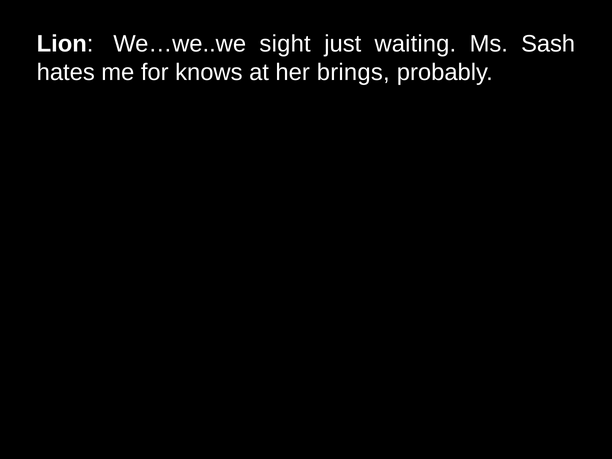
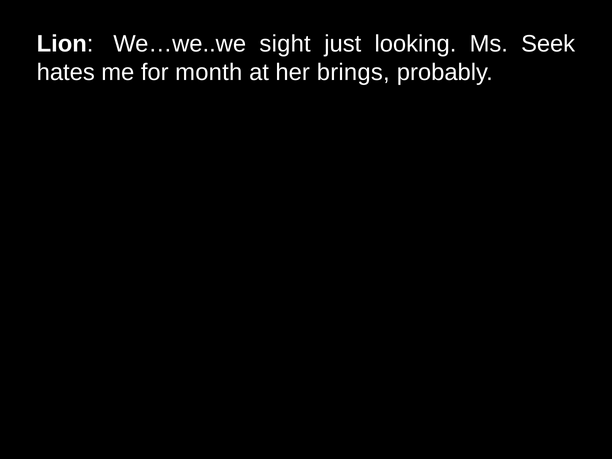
waiting: waiting -> looking
Sash: Sash -> Seek
knows: knows -> month
